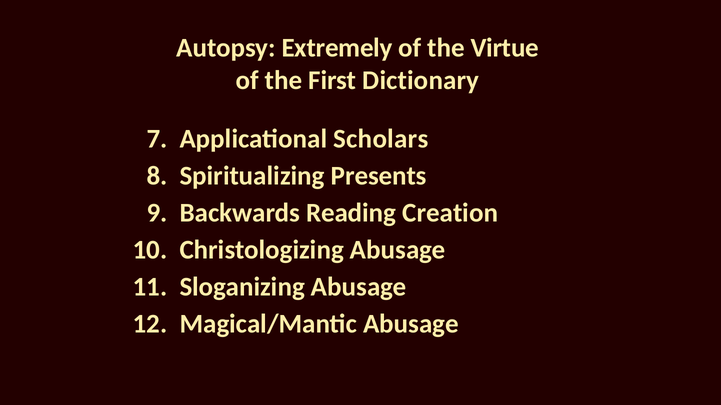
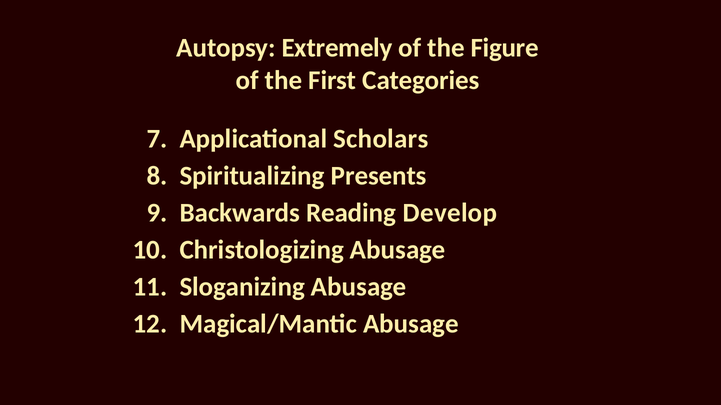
Virtue: Virtue -> Figure
Dictionary: Dictionary -> Categories
Creation: Creation -> Develop
